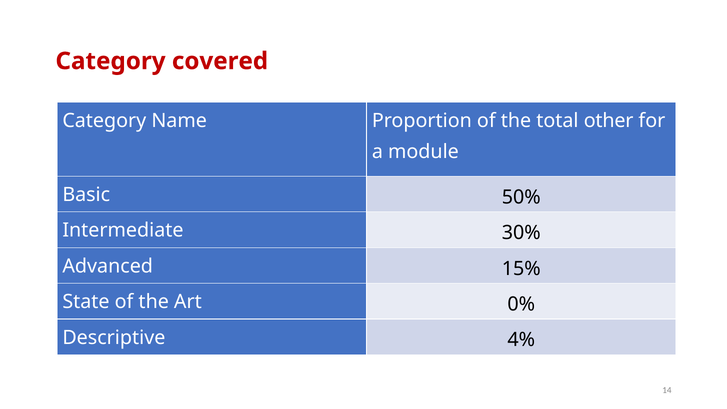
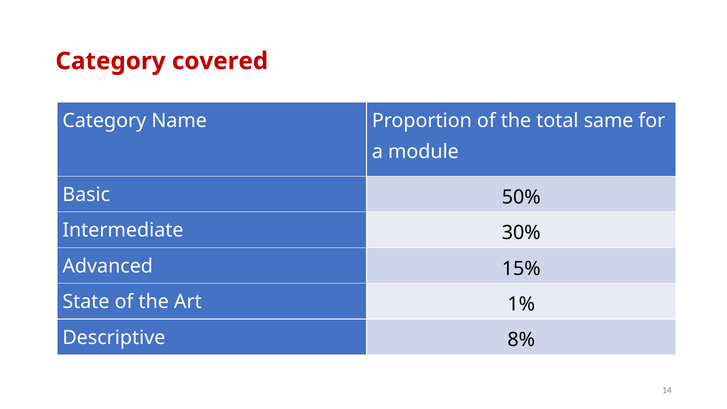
other: other -> same
0%: 0% -> 1%
4%: 4% -> 8%
